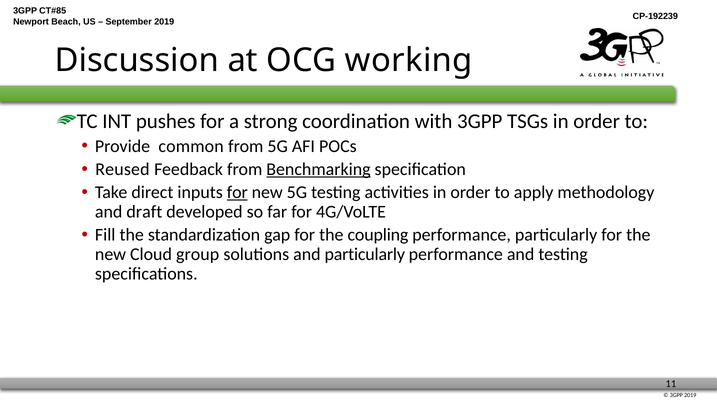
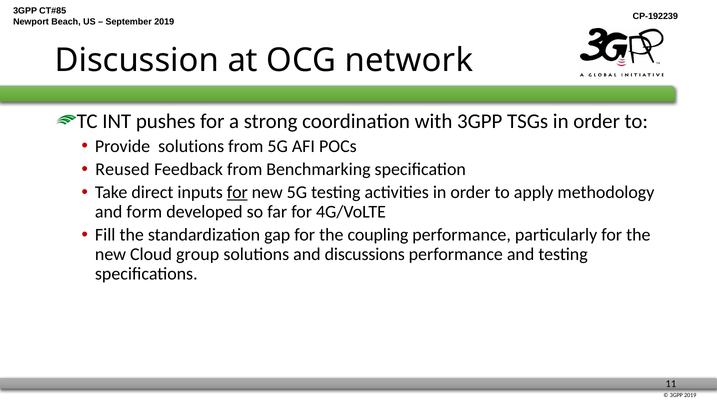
working: working -> network
Provide common: common -> solutions
Benchmarking underline: present -> none
draft: draft -> form
and particularly: particularly -> discussions
